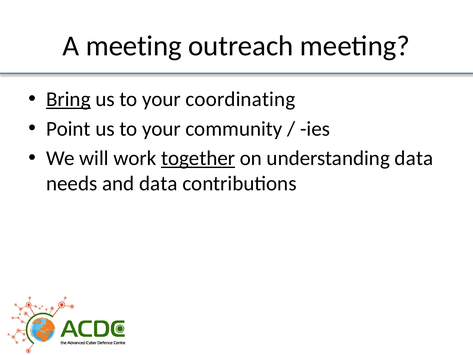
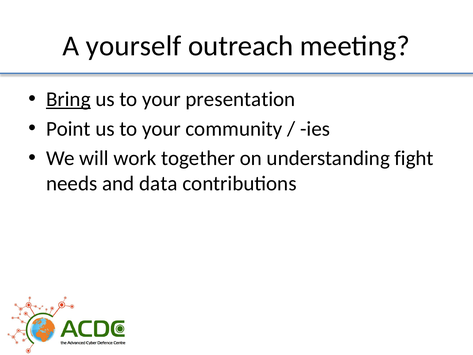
A meeting: meeting -> yourself
coordinating: coordinating -> presentation
together underline: present -> none
understanding data: data -> fight
